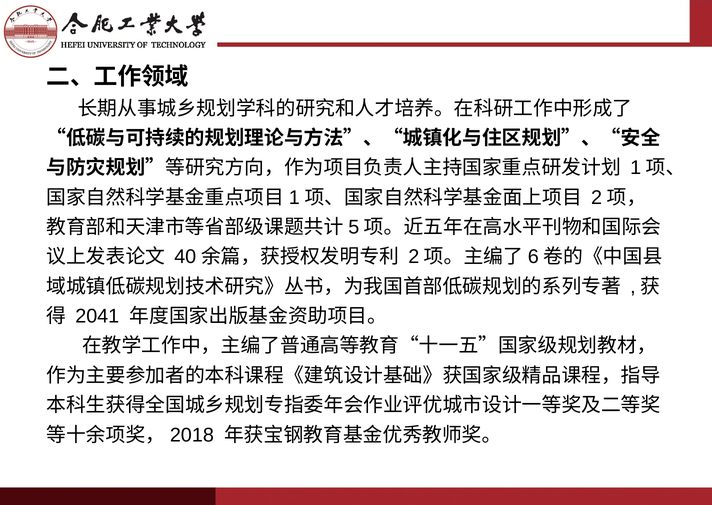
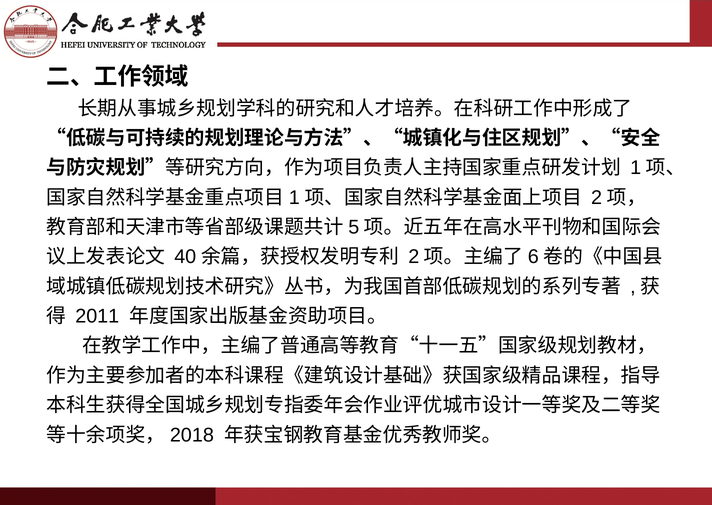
2041: 2041 -> 2011
